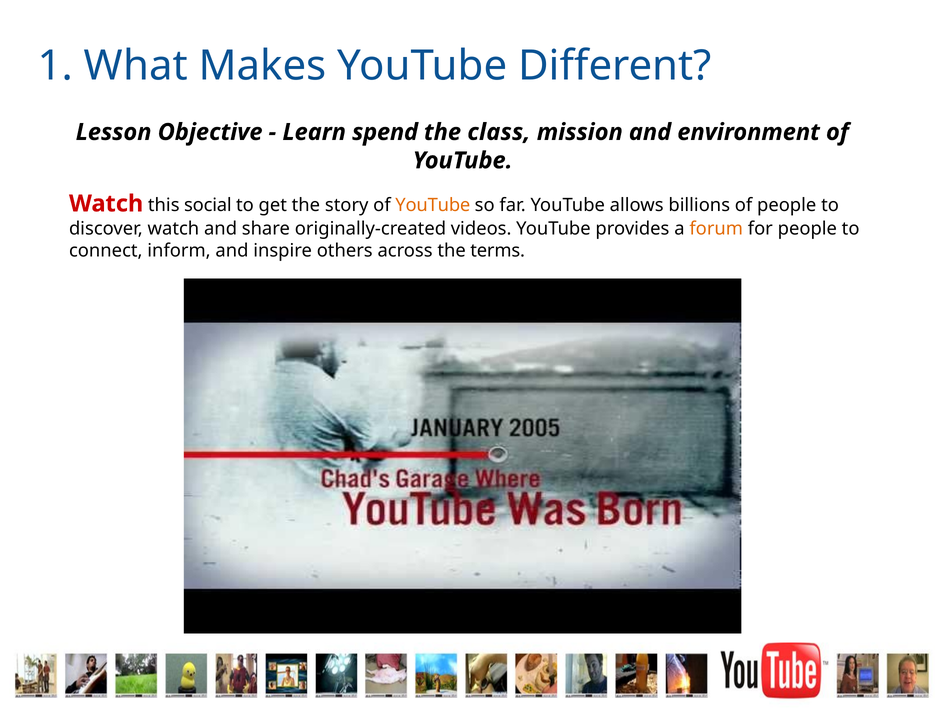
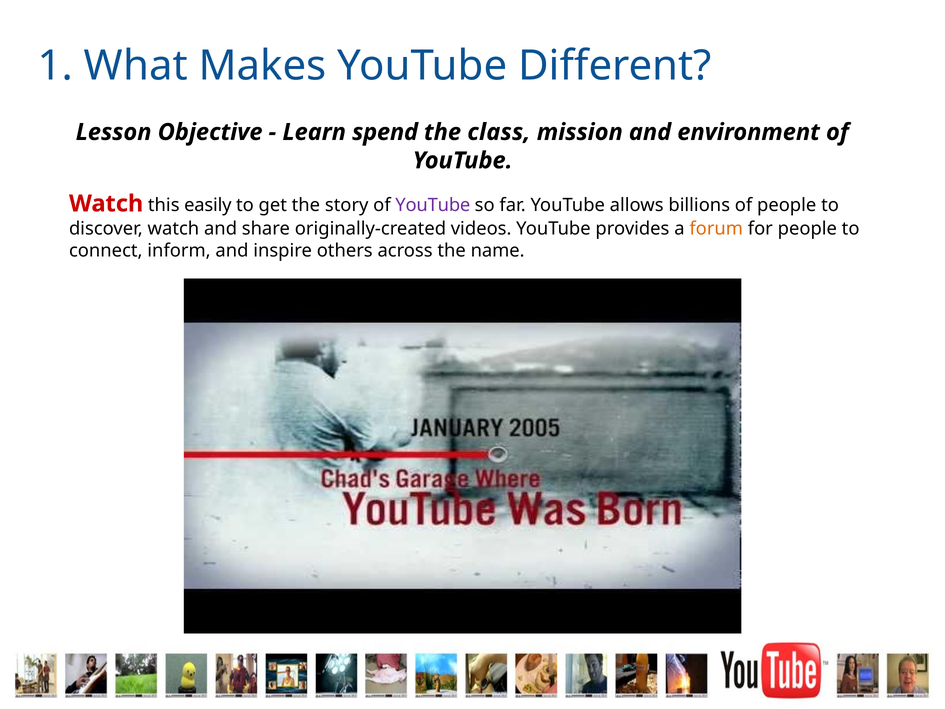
social: social -> easily
YouTube at (433, 205) colour: orange -> purple
terms: terms -> name
